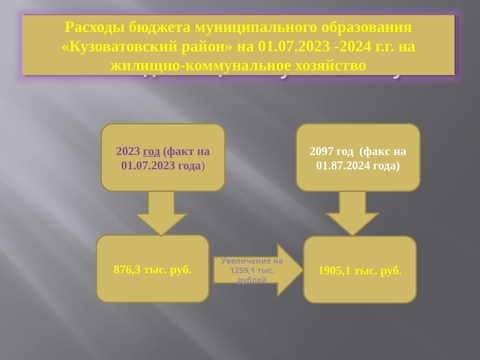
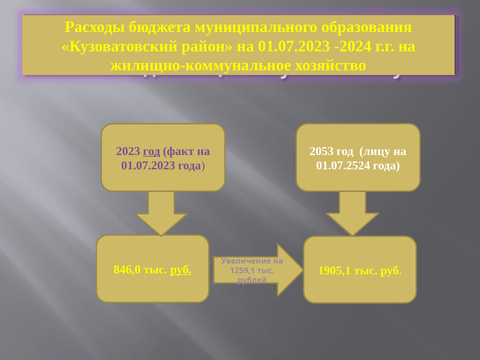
2097: 2097 -> 2053
факс: факс -> лицу
01.87.2024: 01.87.2024 -> 01.07.2524
876,3: 876,3 -> 846,0
руб at (181, 270) underline: none -> present
